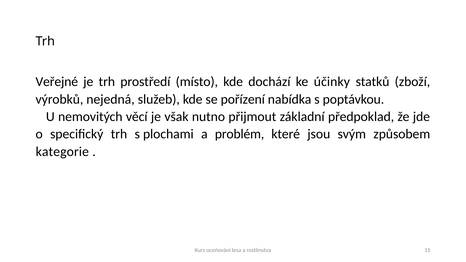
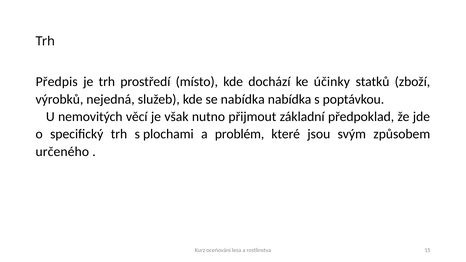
Veřejné: Veřejné -> Předpis
se pořízení: pořízení -> nabídka
kategorie: kategorie -> určeného
